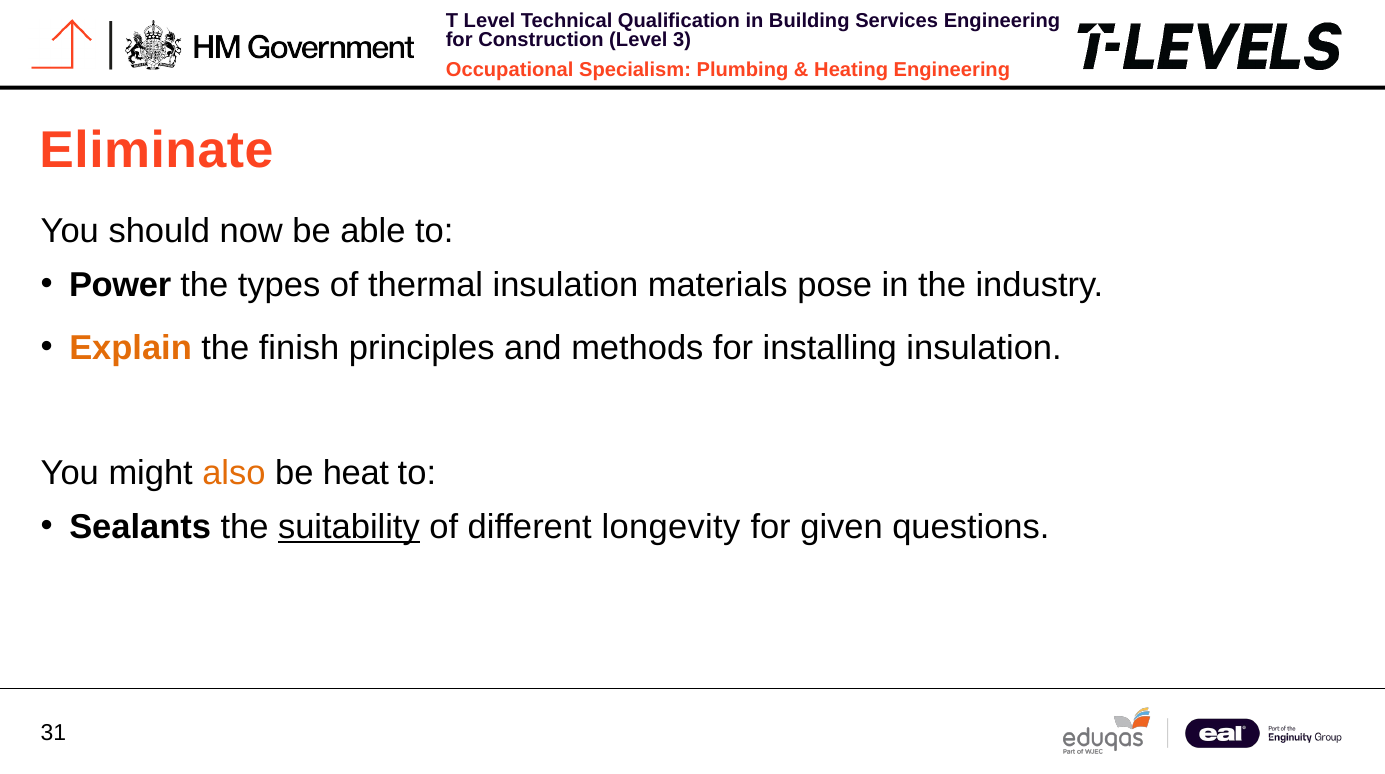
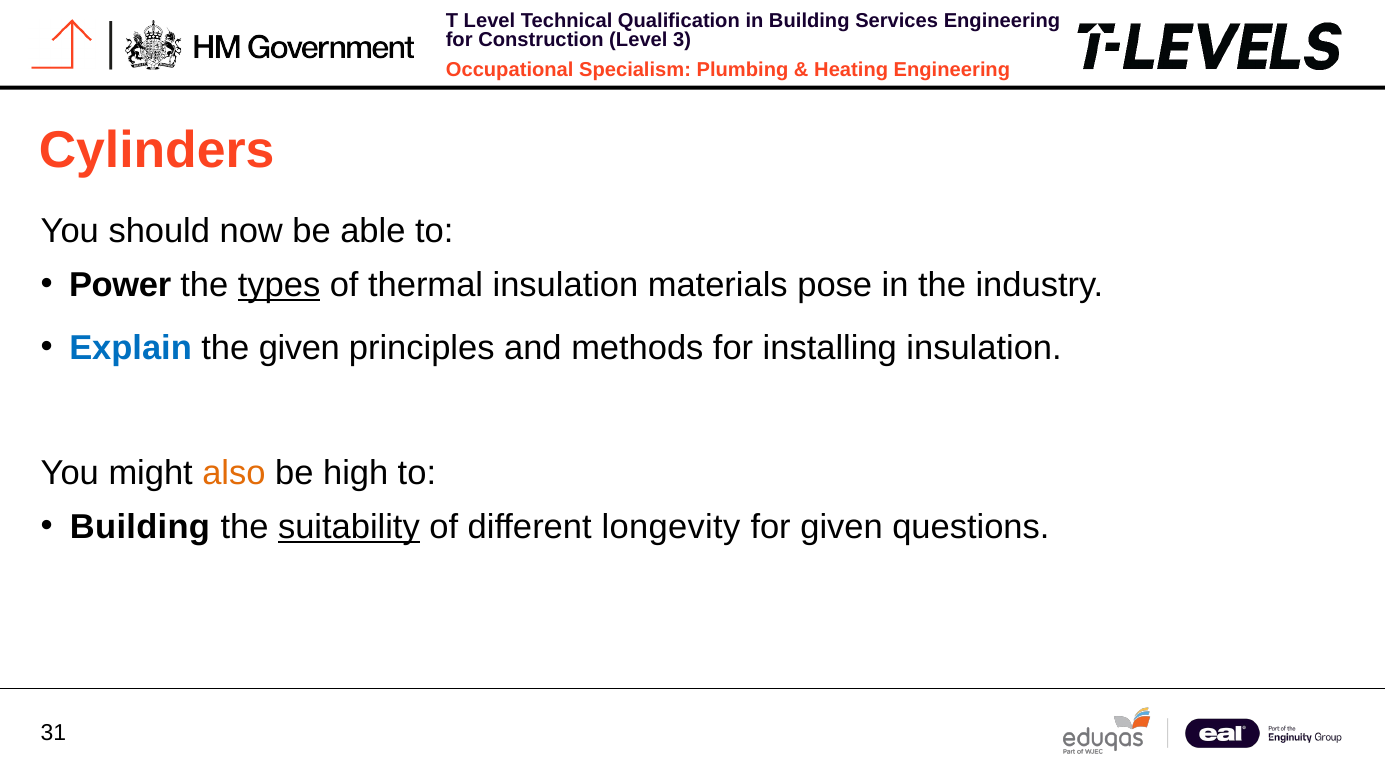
Eliminate: Eliminate -> Cylinders
types underline: none -> present
Explain colour: orange -> blue
the finish: finish -> given
heat: heat -> high
Sealants at (140, 527): Sealants -> Building
